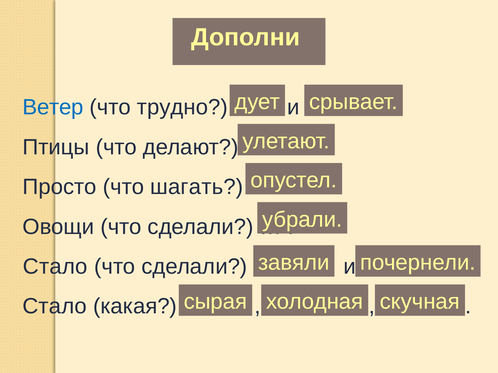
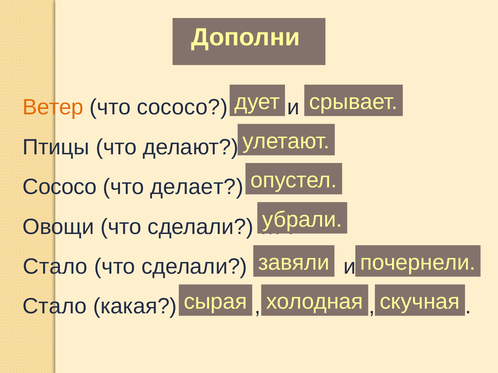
Ветер colour: blue -> orange
что трудно: трудно -> сососо
Просто at (60, 187): Просто -> Сососо
шагать: шагать -> делает
